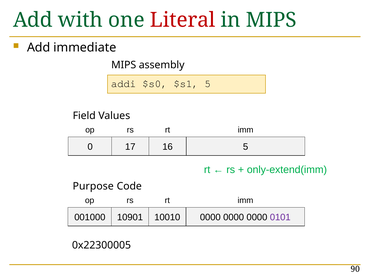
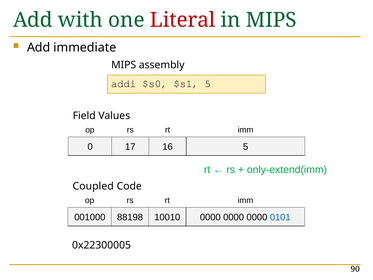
Purpose: Purpose -> Coupled
10901: 10901 -> 88198
0101 colour: purple -> blue
